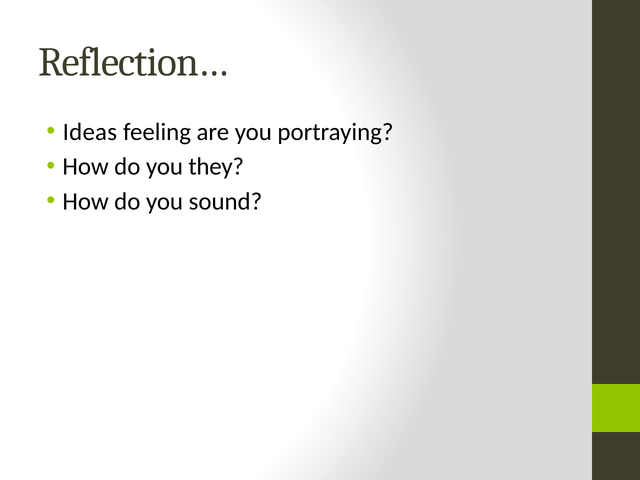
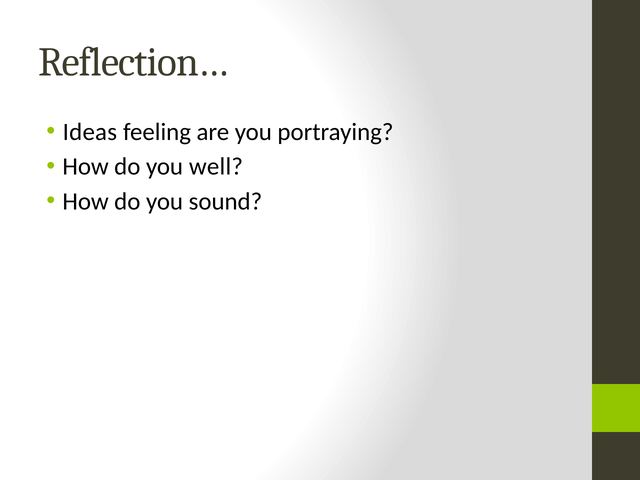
they: they -> well
